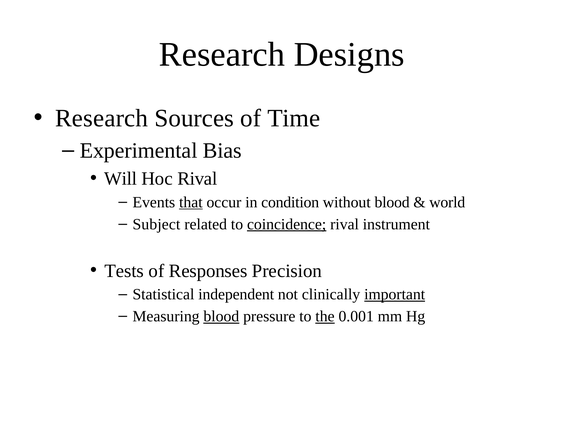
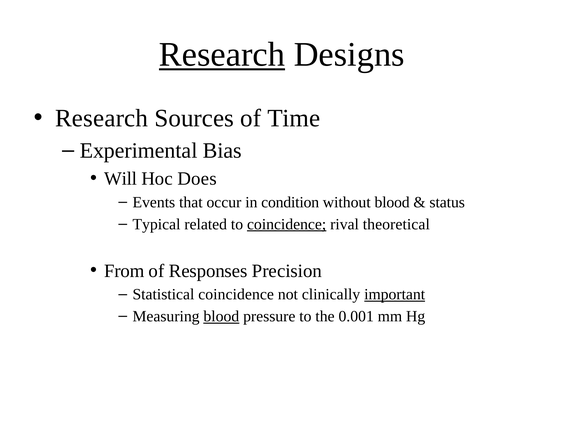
Research at (222, 55) underline: none -> present
Hoc Rival: Rival -> Does
that underline: present -> none
world: world -> status
Subject: Subject -> Typical
instrument: instrument -> theoretical
Tests: Tests -> From
Statistical independent: independent -> coincidence
the underline: present -> none
